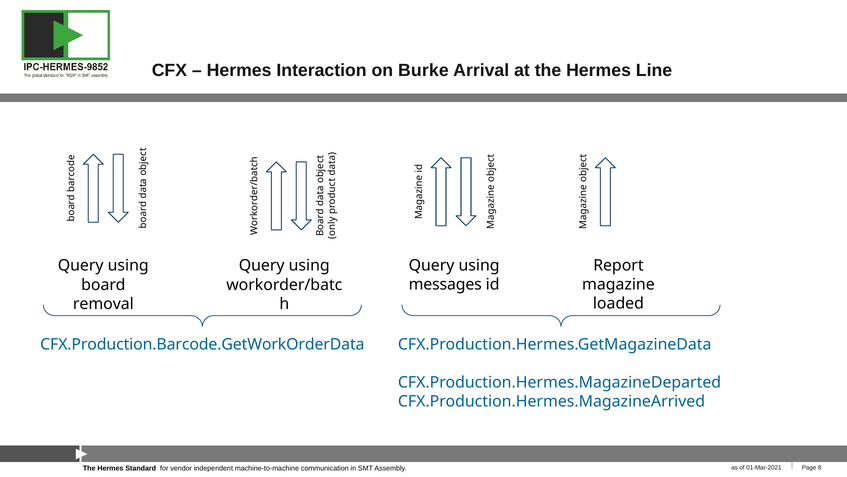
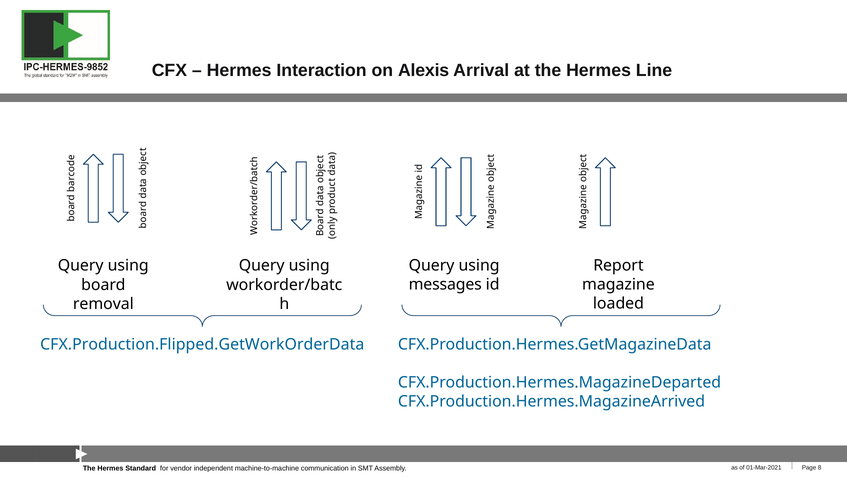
Burke: Burke -> Alexis
CFX.Production.Barcode.GetWorkOrderData: CFX.Production.Barcode.GetWorkOrderData -> CFX.Production.Flipped.GetWorkOrderData
